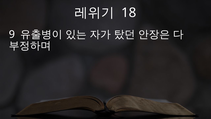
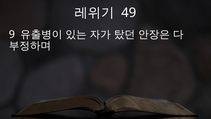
18: 18 -> 49
